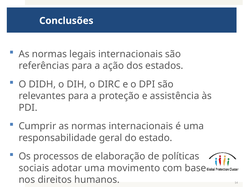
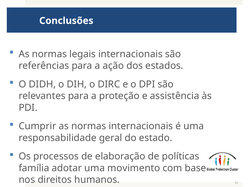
sociais: sociais -> família
